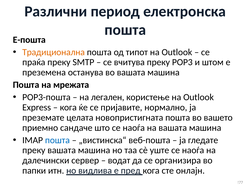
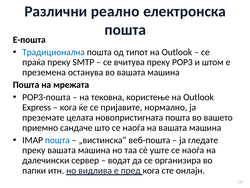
период: период -> реално
Традиционална colour: orange -> blue
легален: легален -> тековна
